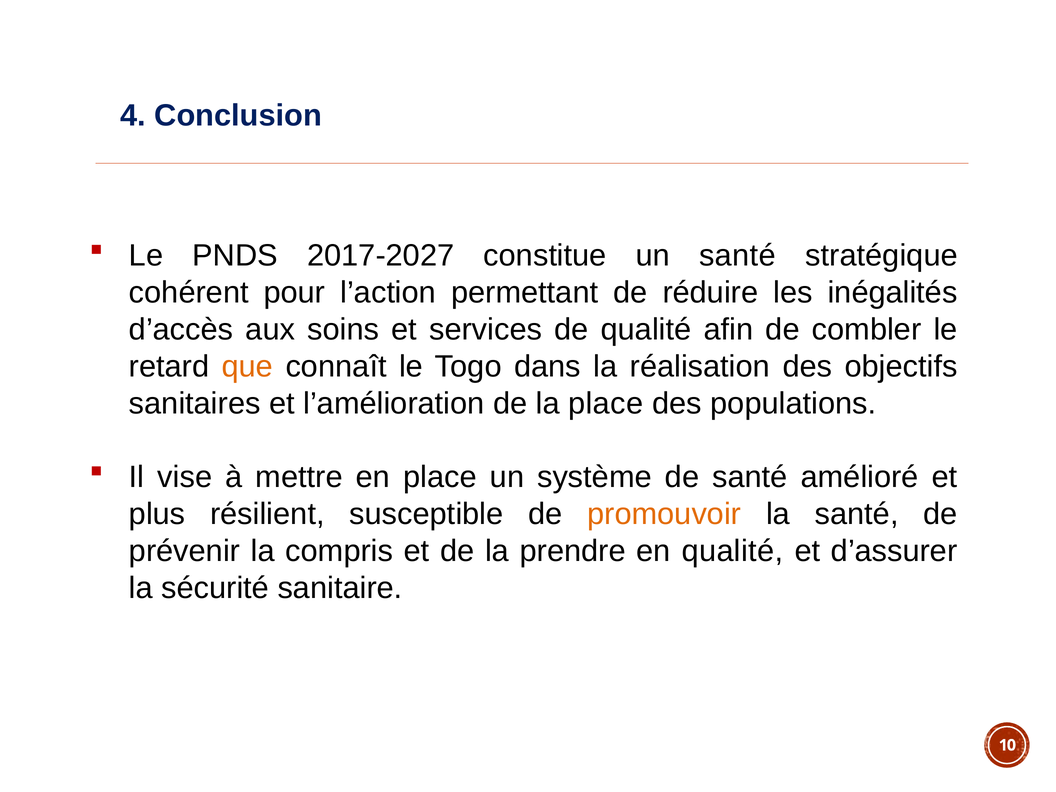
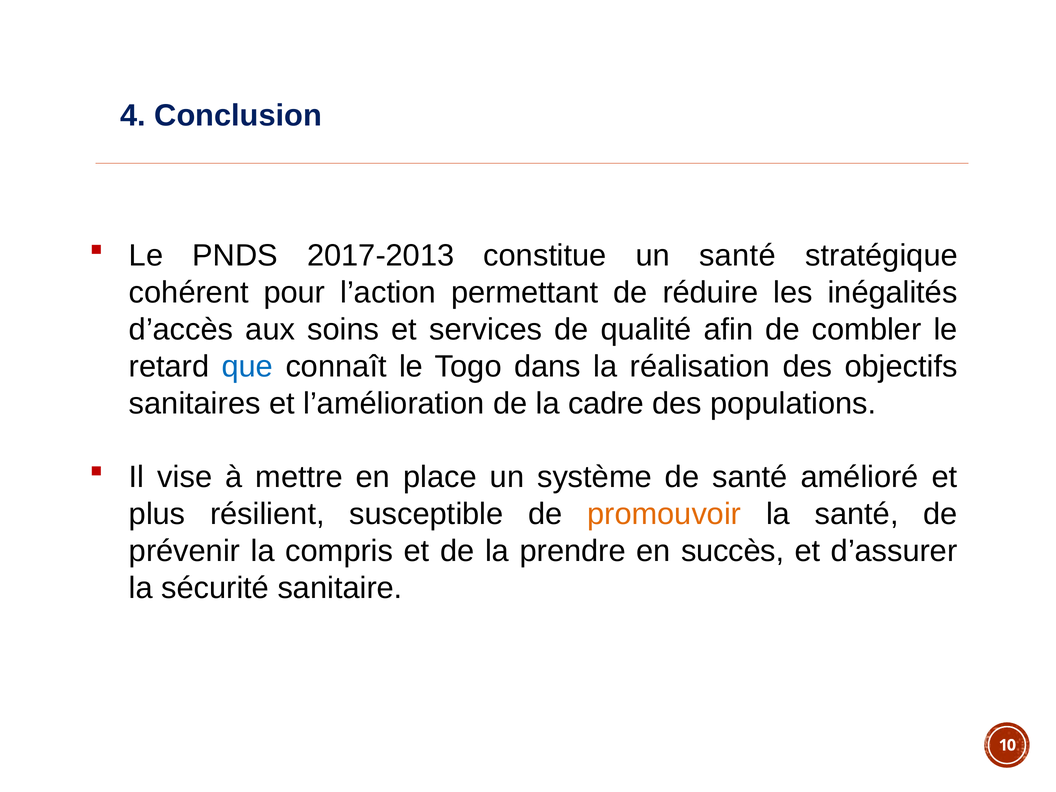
2017-2027: 2017-2027 -> 2017-2013
que colour: orange -> blue
la place: place -> cadre
en qualité: qualité -> succès
